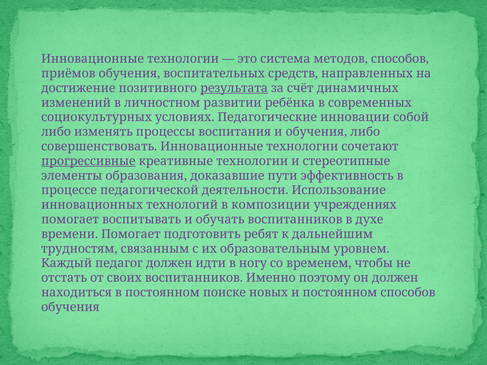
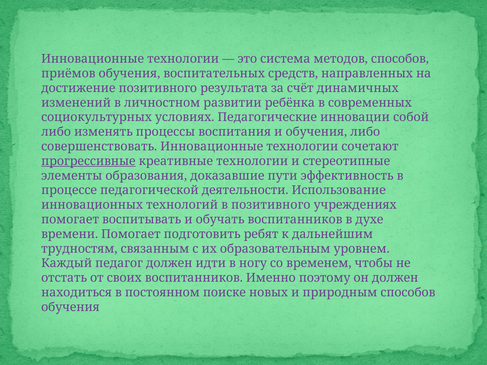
результата underline: present -> none
в композиции: композиции -> позитивного
и постоянном: постоянном -> природным
